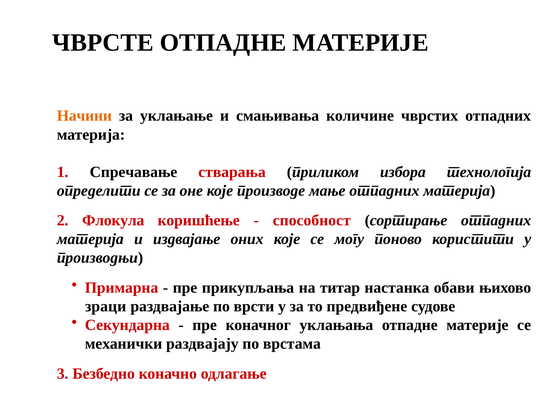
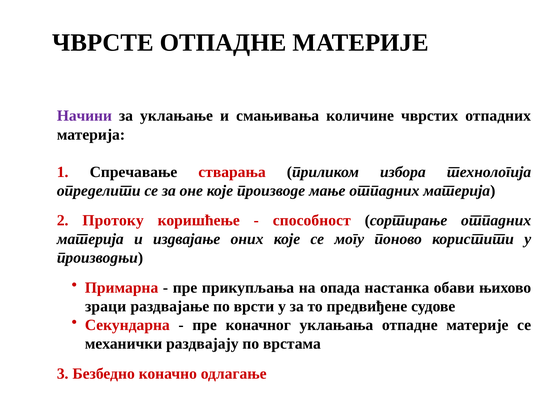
Начини colour: orange -> purple
Флокула: Флокула -> Протоку
титар: титар -> опада
